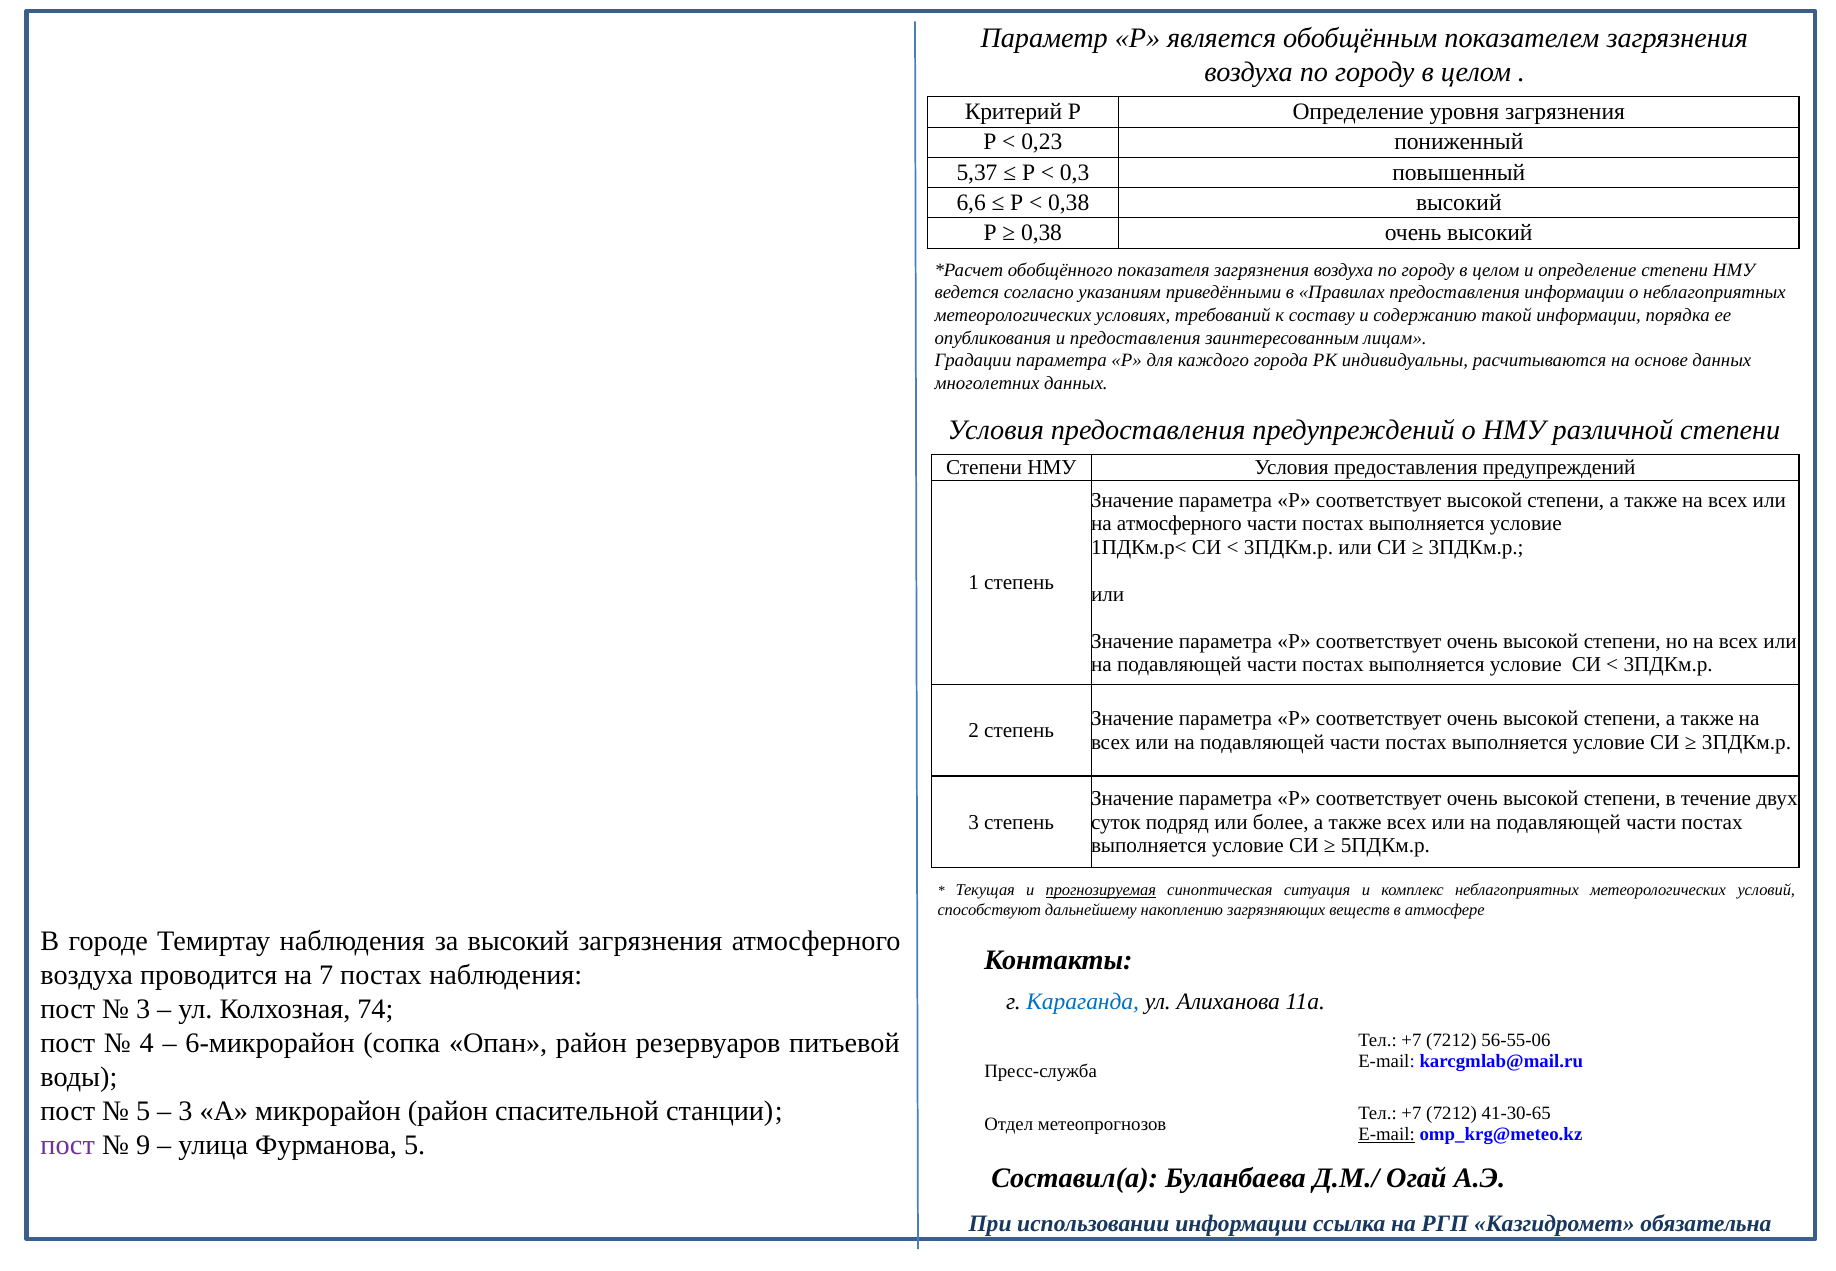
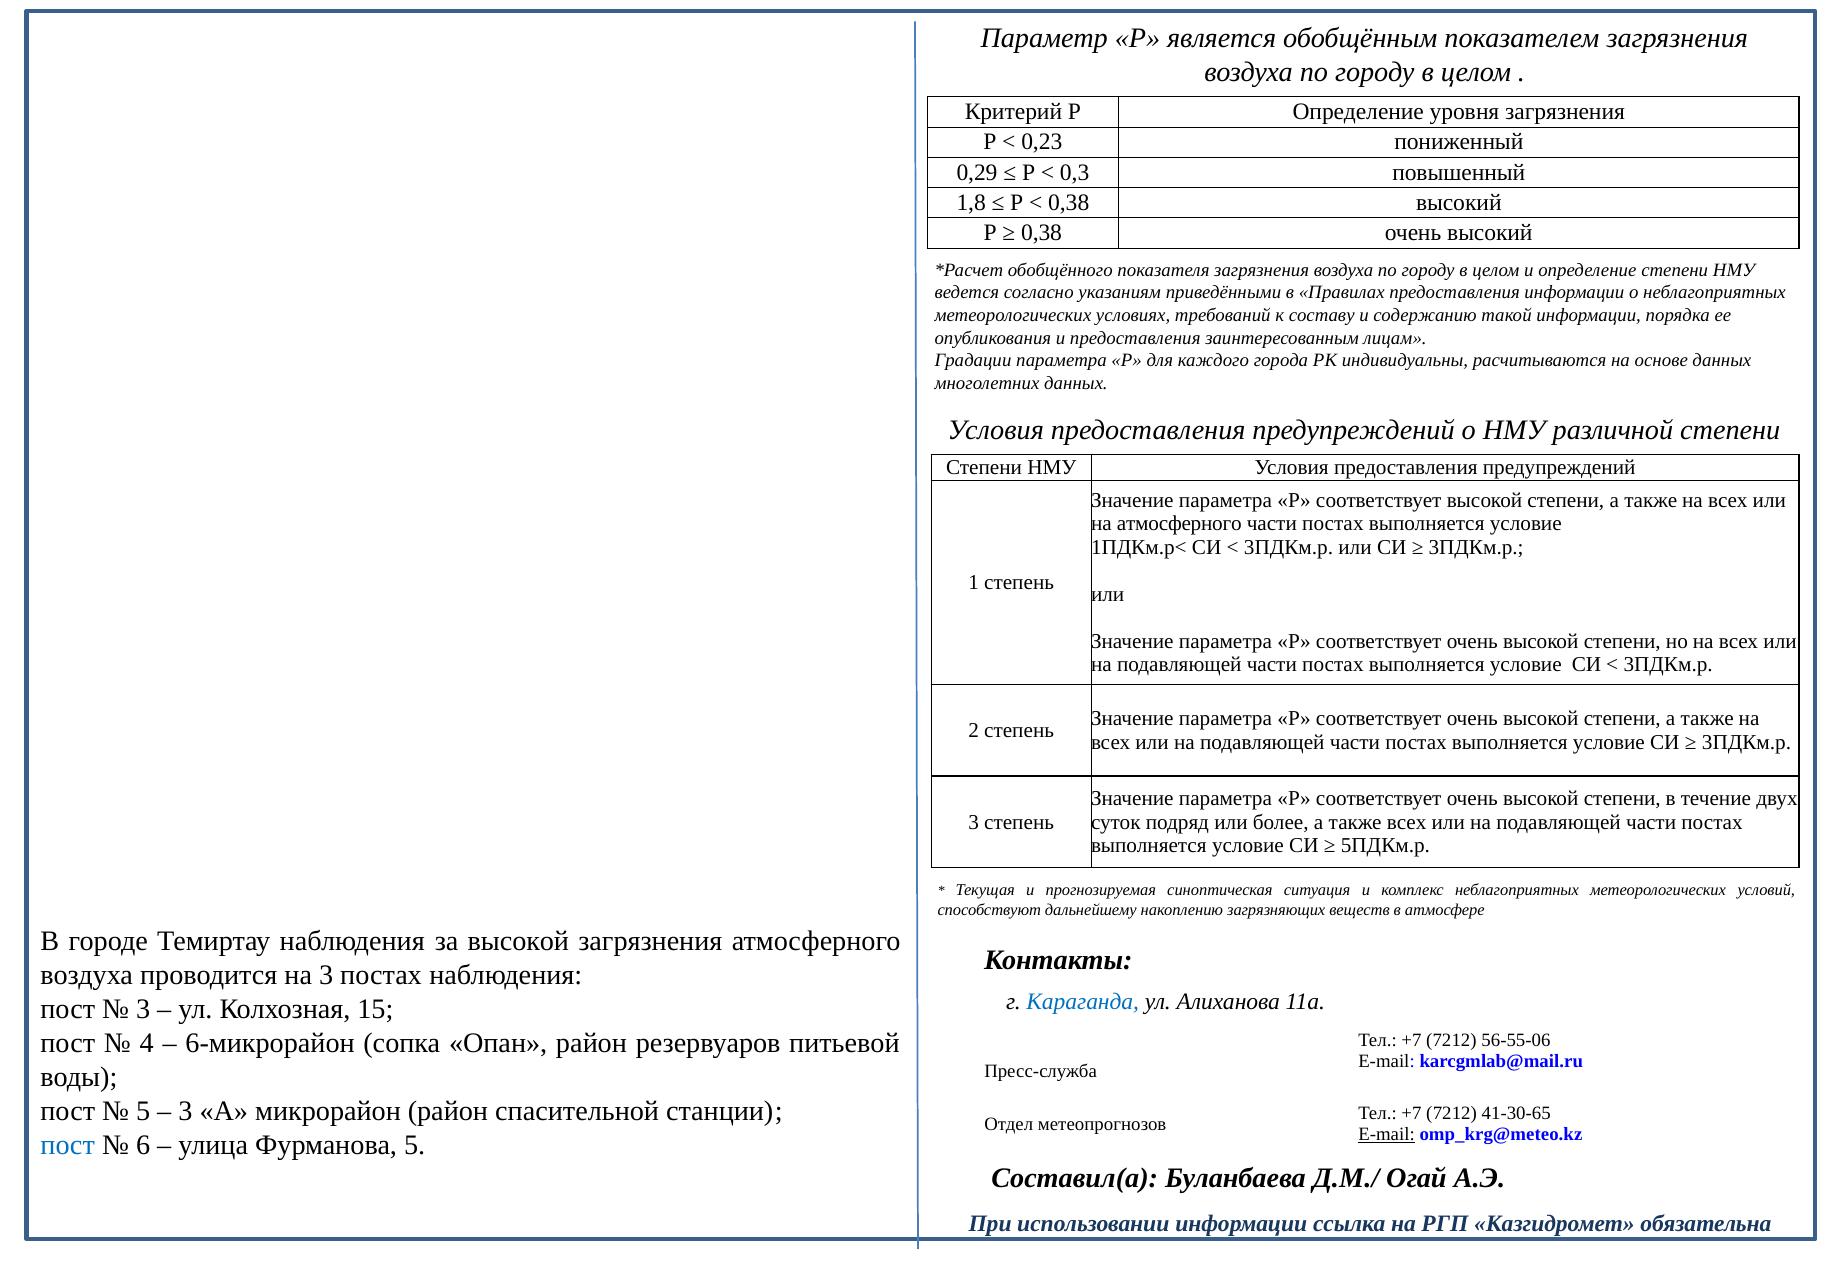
5,37: 5,37 -> 0,29
6,6: 6,6 -> 1,8
прогнозируемая underline: present -> none
за высокий: высокий -> высокой
на 7: 7 -> 3
74: 74 -> 15
пост at (68, 1145) colour: purple -> blue
9: 9 -> 6
